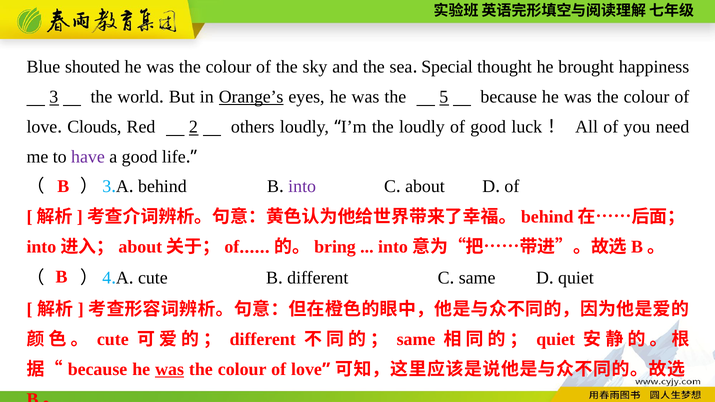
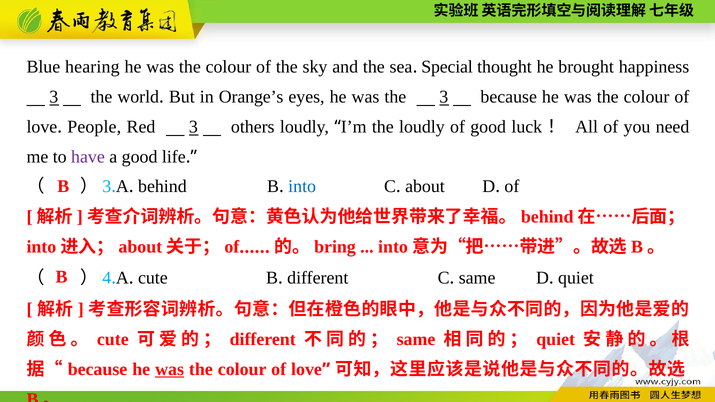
shouted: shouted -> hearing
Orange’s underline: present -> none
the 5: 5 -> 3
Clouds: Clouds -> People
Red 2: 2 -> 3
into colour: purple -> blue
